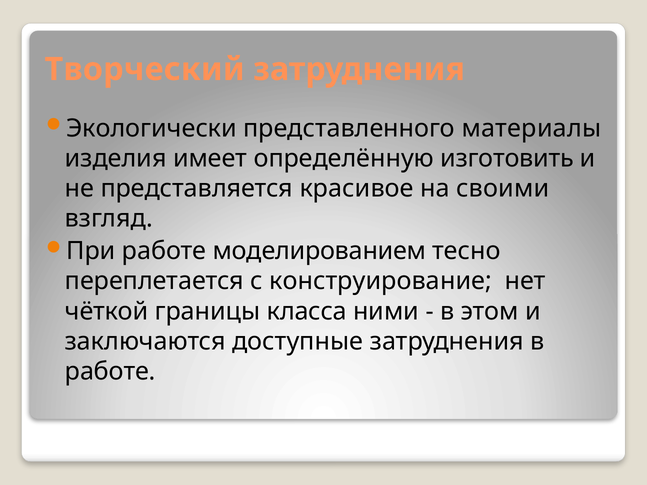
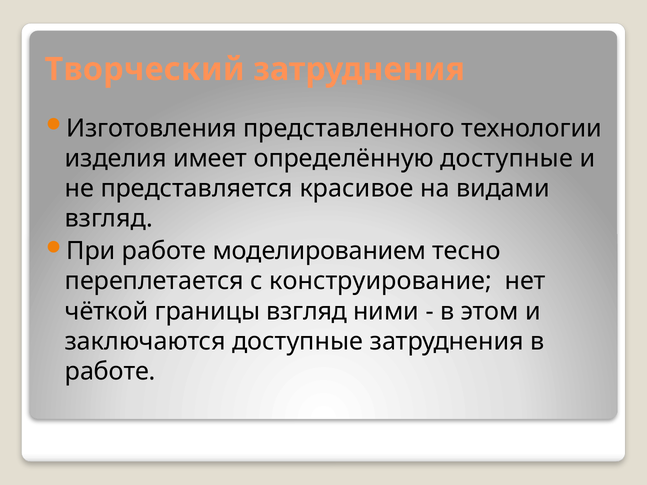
Экологически: Экологически -> Изготовления
материалы: материалы -> технологии
определённую изготовить: изготовить -> доступные
своими: своими -> видами
границы класса: класса -> взгляд
